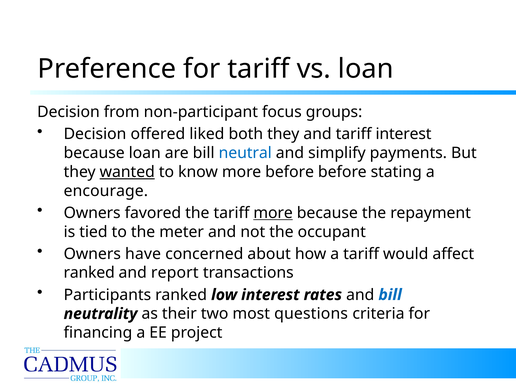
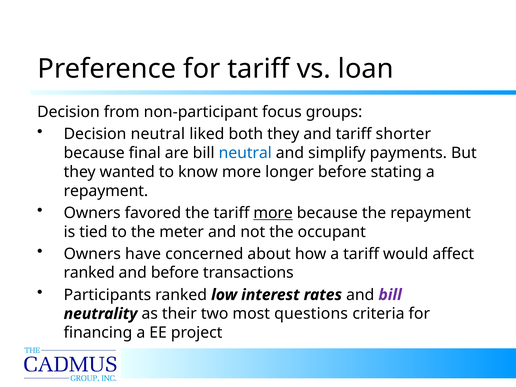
Decision offered: offered -> neutral
tariff interest: interest -> shorter
because loan: loan -> final
wanted underline: present -> none
more before: before -> longer
encourage at (106, 191): encourage -> repayment
and report: report -> before
bill at (390, 295) colour: blue -> purple
